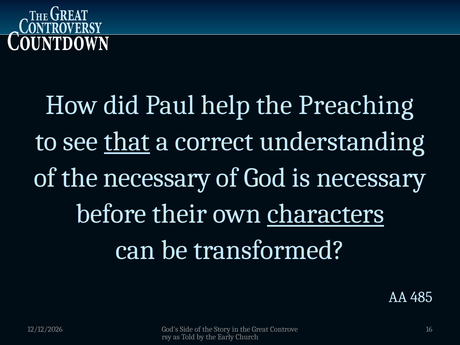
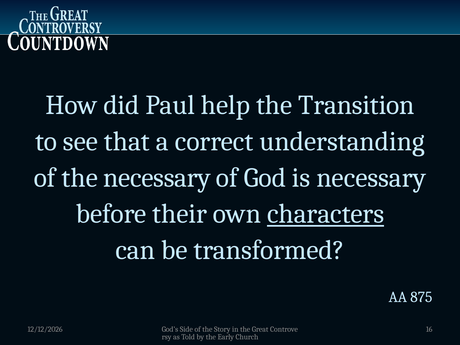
Preaching: Preaching -> Transition
that underline: present -> none
485: 485 -> 875
